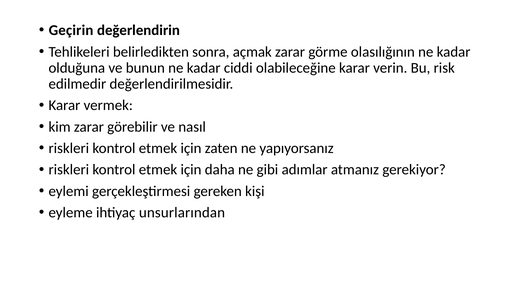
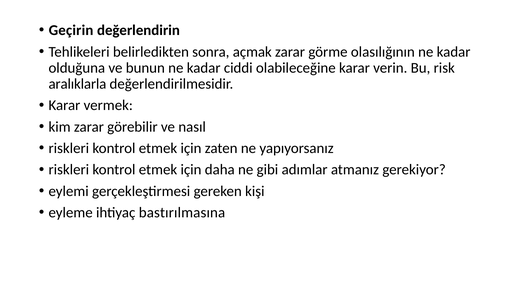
edilmedir: edilmedir -> aralıklarla
unsurlarından: unsurlarından -> bastırılmasına
